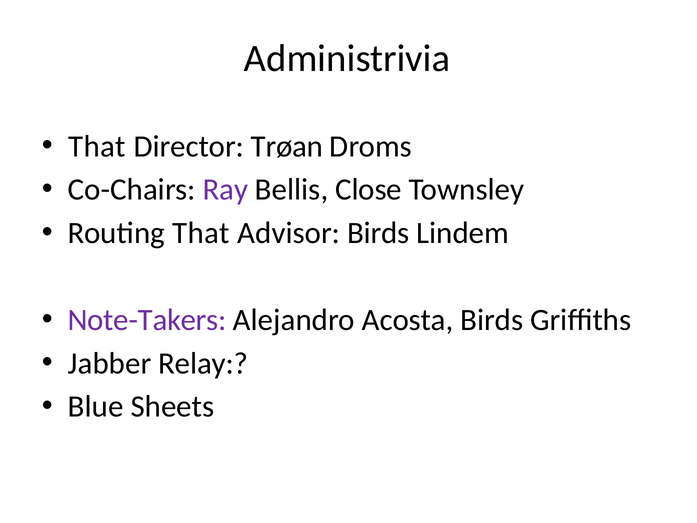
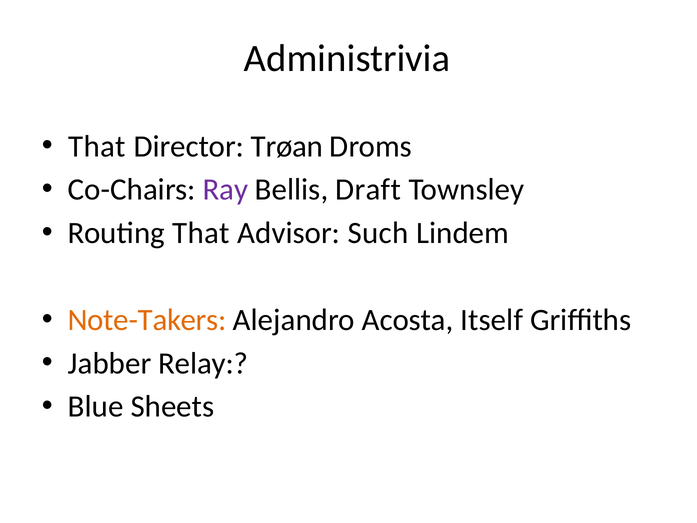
Close: Close -> Draft
Advisor Birds: Birds -> Such
Note-Takers colour: purple -> orange
Acosta Birds: Birds -> Itself
